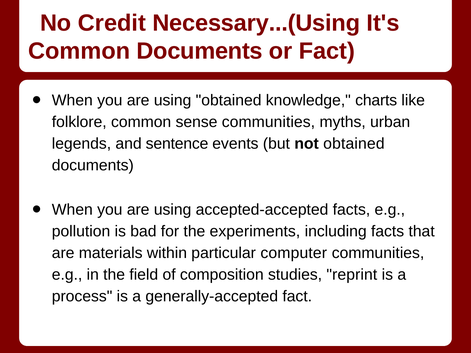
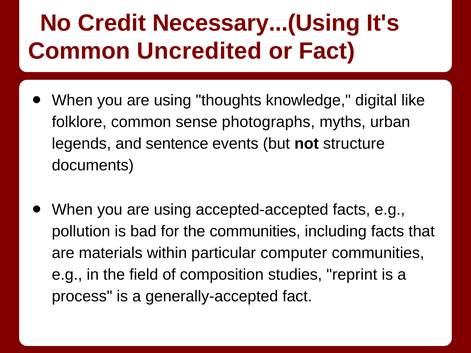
Common Documents: Documents -> Uncredited
using obtained: obtained -> thoughts
charts: charts -> digital
sense communities: communities -> photographs
not obtained: obtained -> structure
the experiments: experiments -> communities
